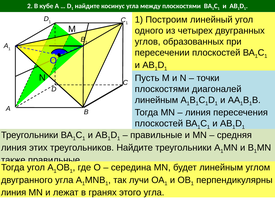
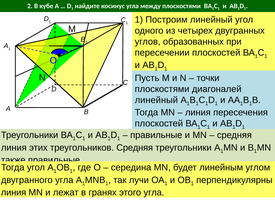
линейным at (156, 100): линейным -> линейный
треугольников Найдите: Найдите -> Средняя
